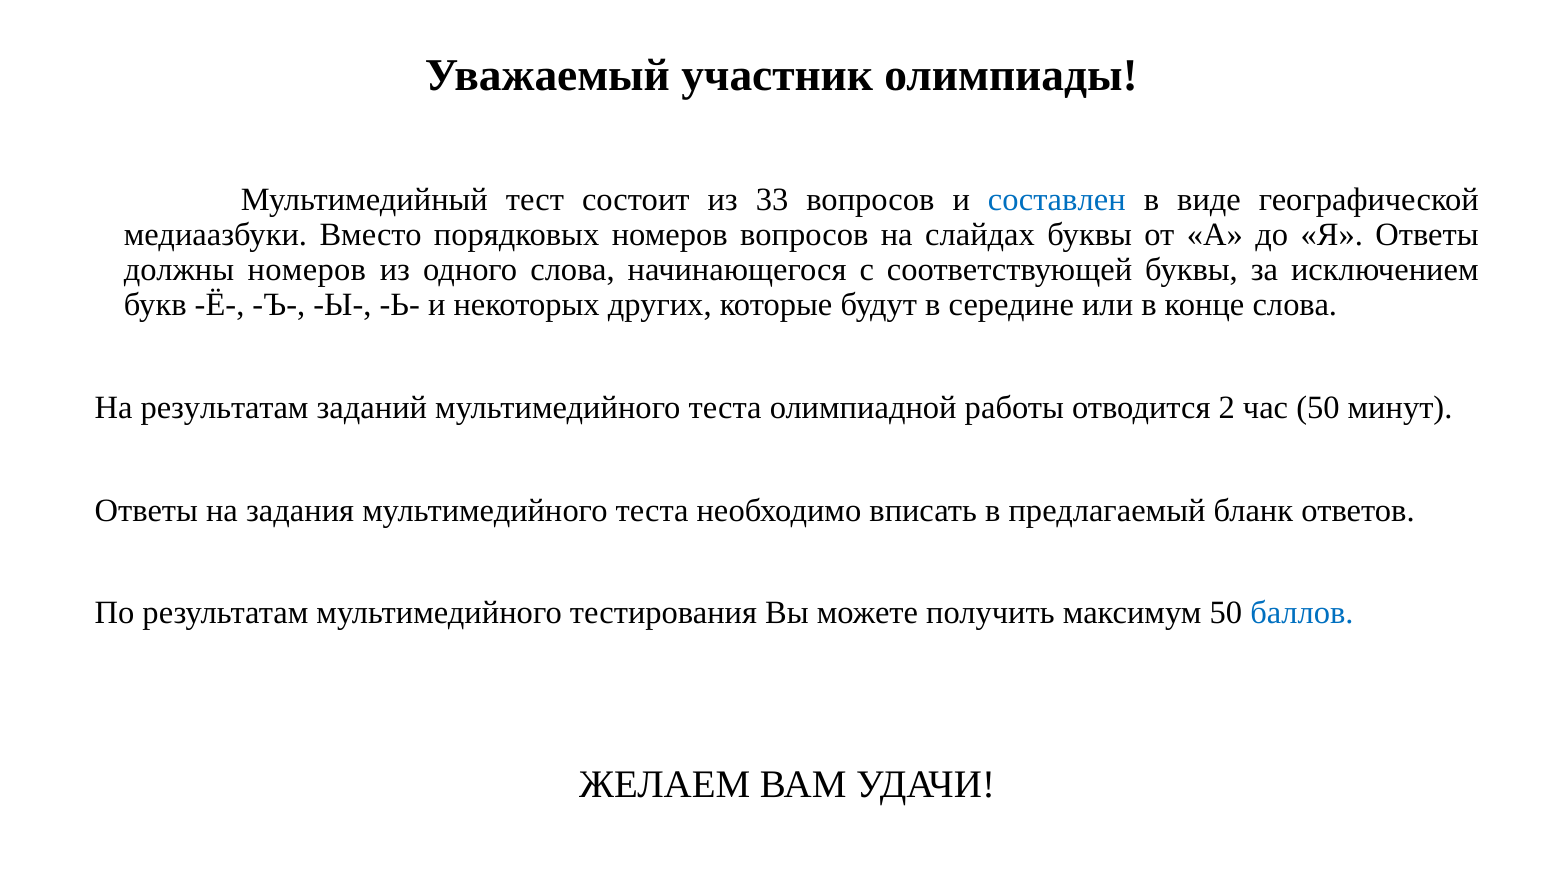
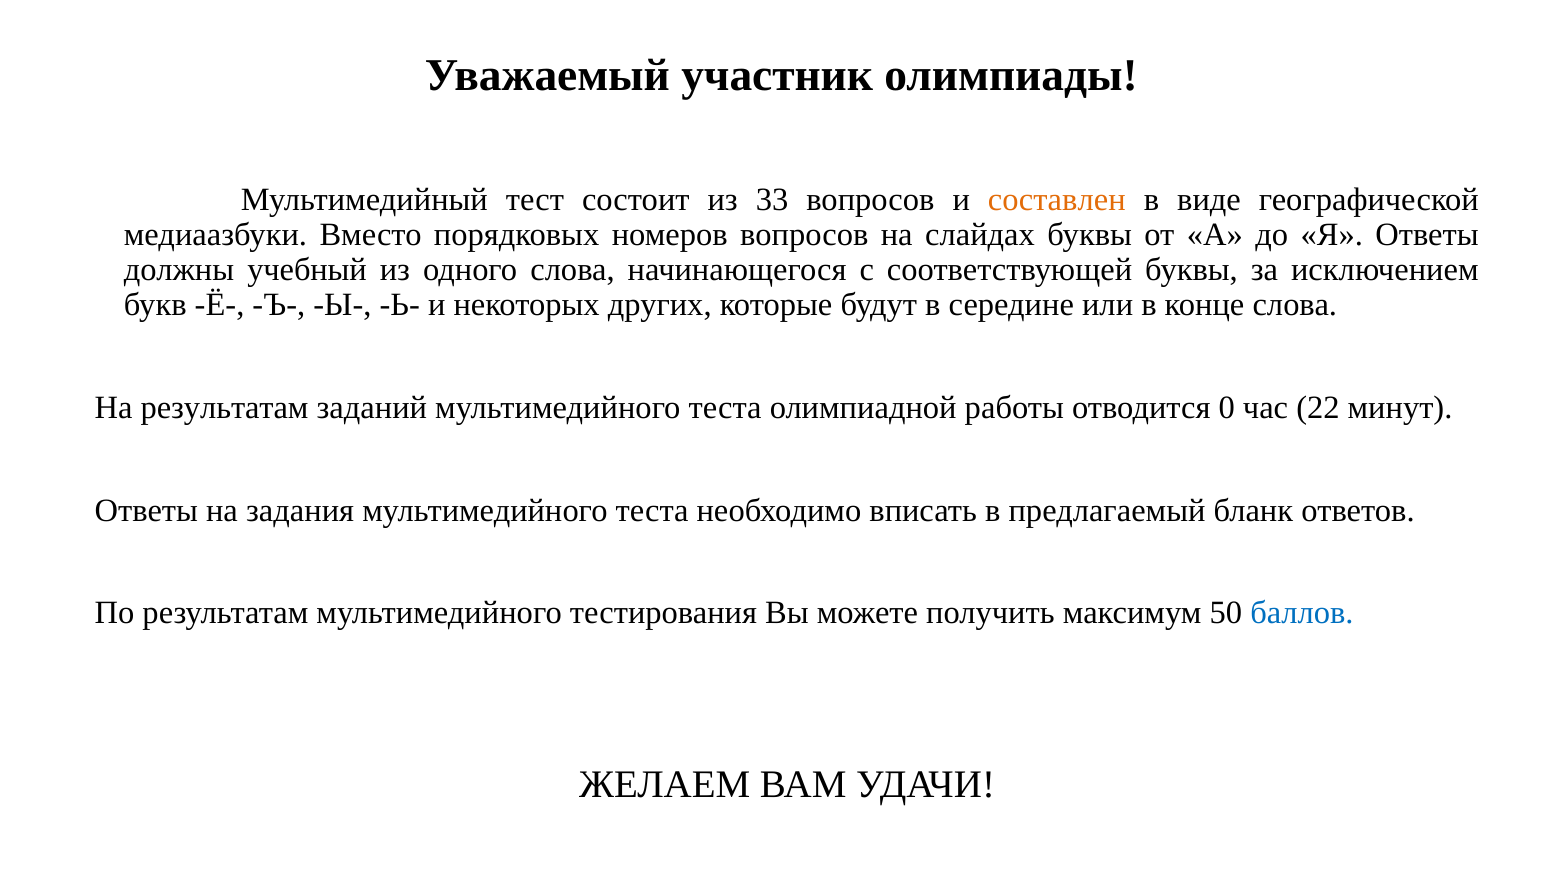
составлен colour: blue -> orange
должны номеров: номеров -> учебный
2: 2 -> 0
час 50: 50 -> 22
